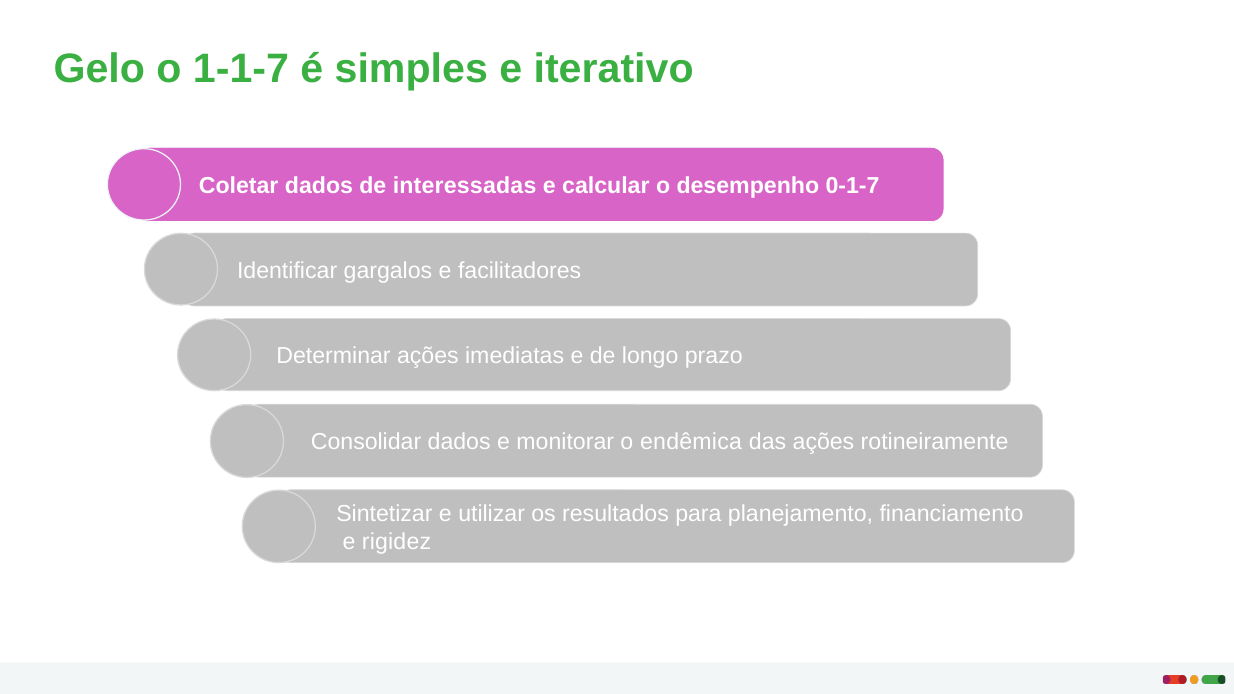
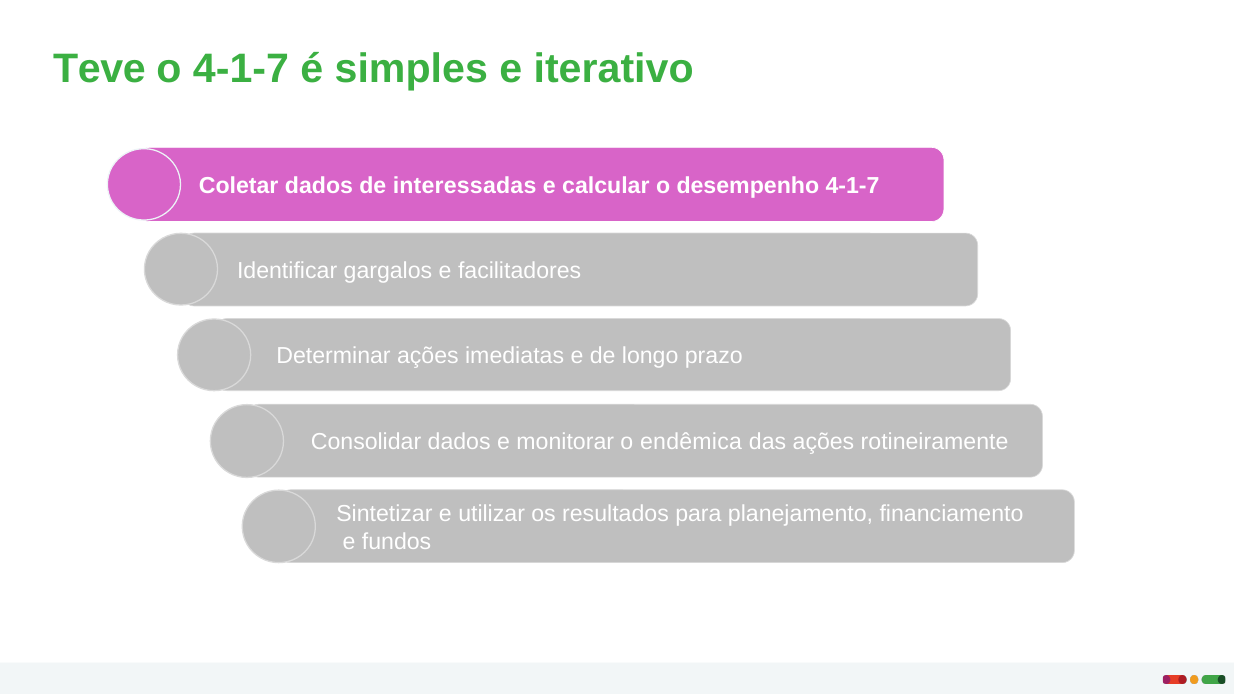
Gelo: Gelo -> Teve
o 1-1-7: 1-1-7 -> 4-1-7
desempenho 0-1-7: 0-1-7 -> 4-1-7
rigidez: rigidez -> fundos
